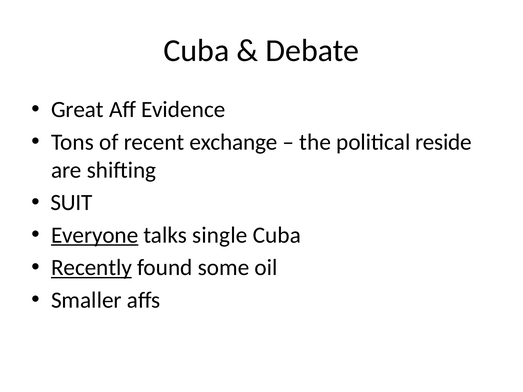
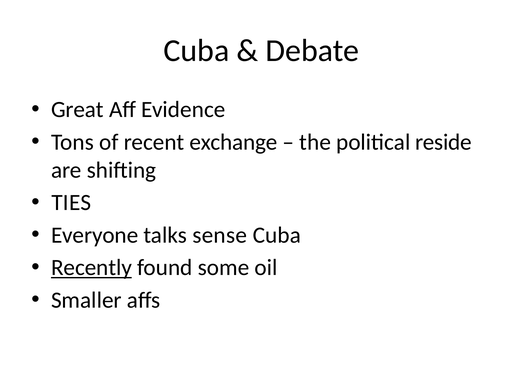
SUIT: SUIT -> TIES
Everyone underline: present -> none
single: single -> sense
